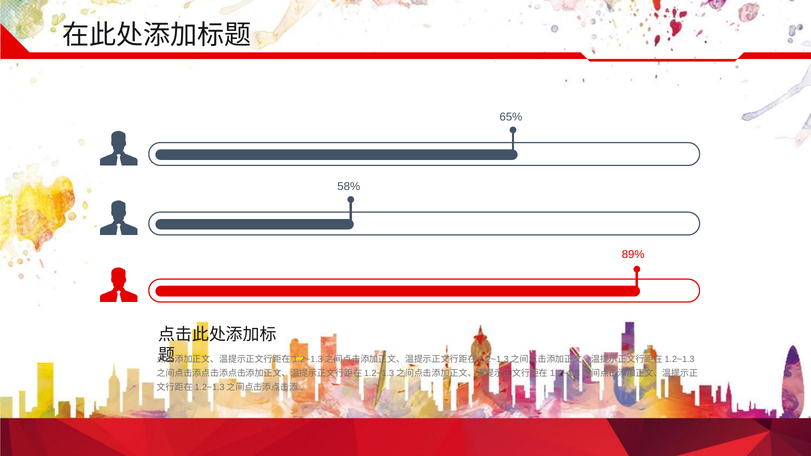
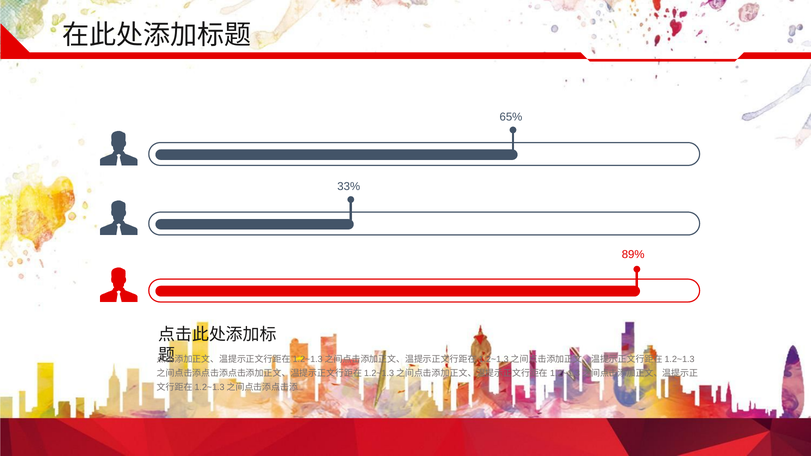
58%: 58% -> 33%
